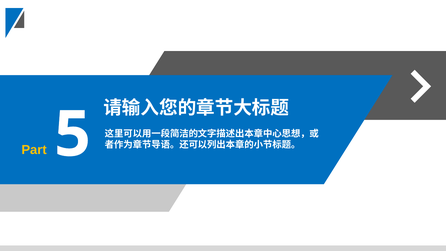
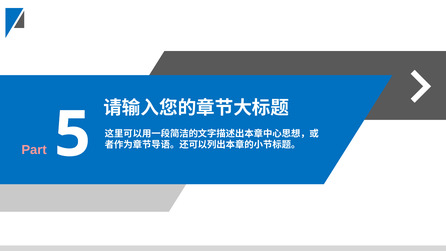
Part colour: yellow -> pink
